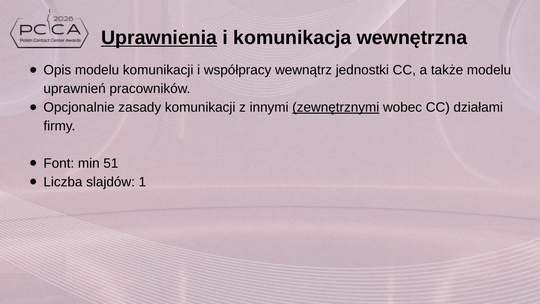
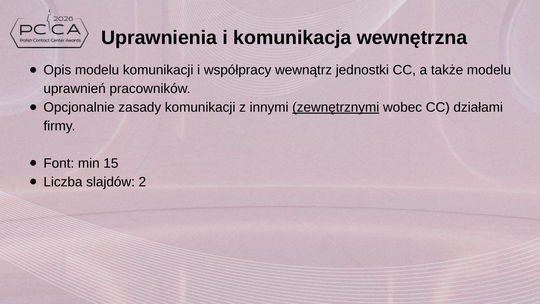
Uprawnienia underline: present -> none
51: 51 -> 15
1: 1 -> 2
